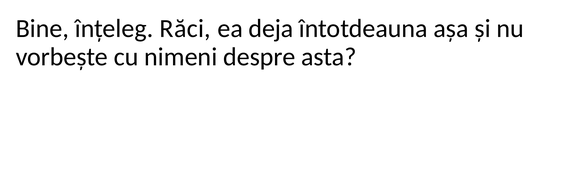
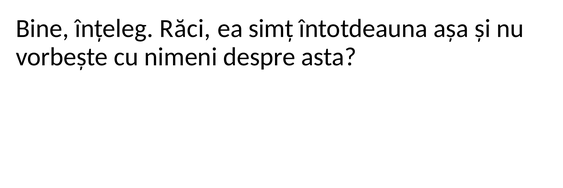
deja: deja -> simț
